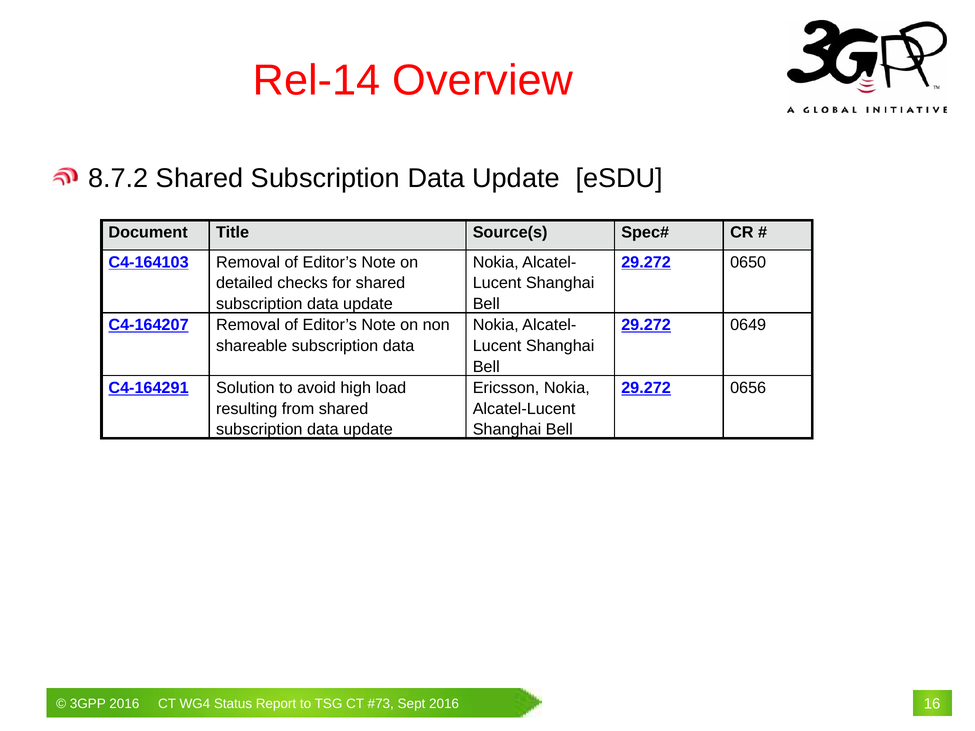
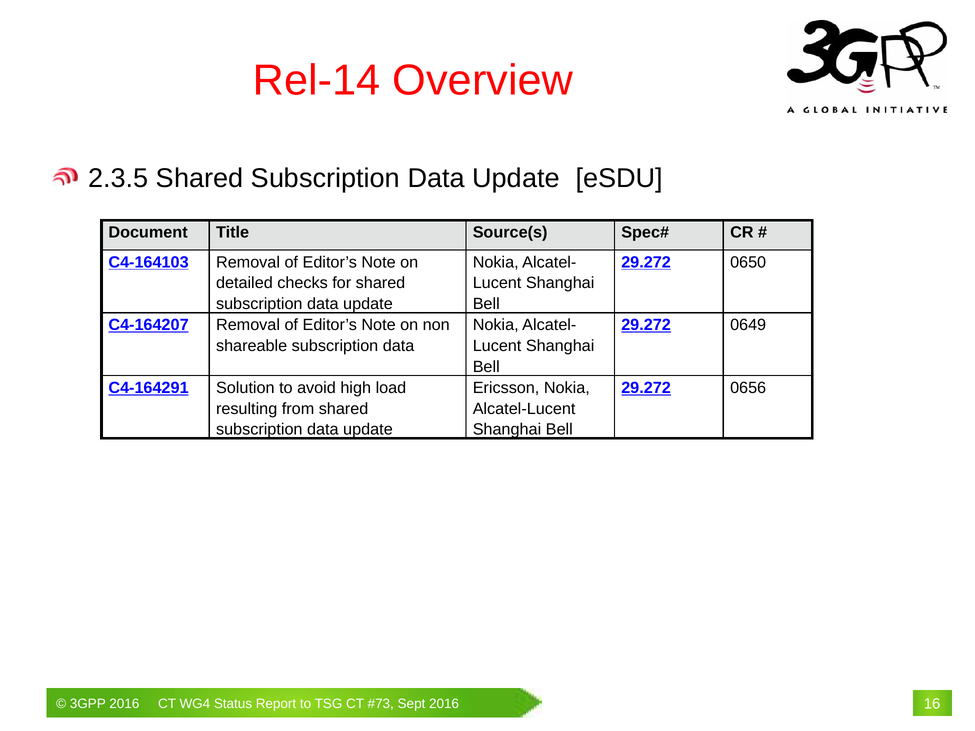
8.7.2: 8.7.2 -> 2.3.5
